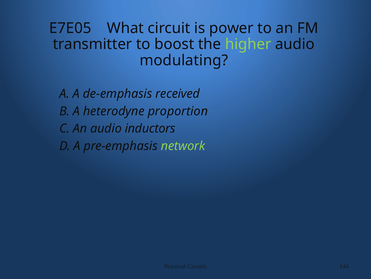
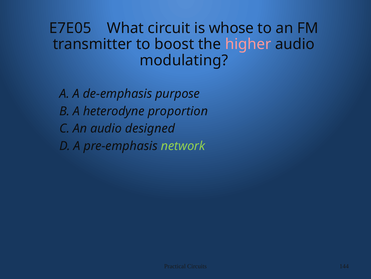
power: power -> whose
higher colour: light green -> pink
received: received -> purpose
inductors: inductors -> designed
